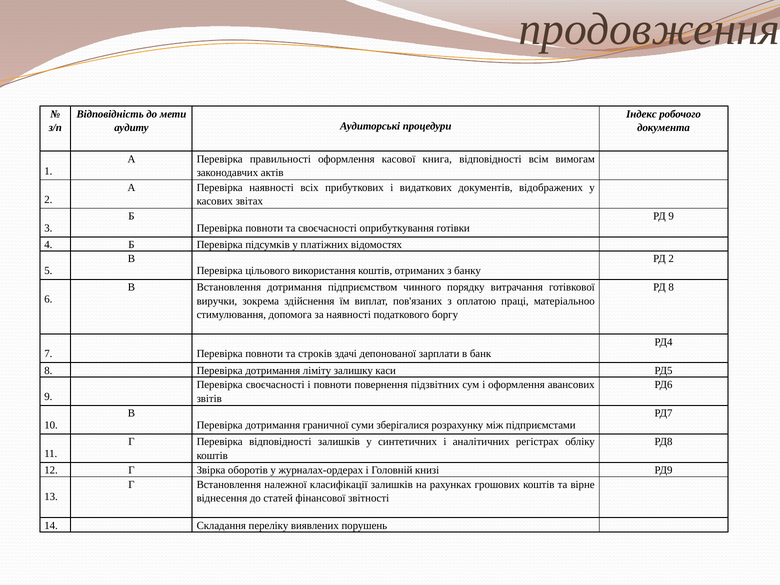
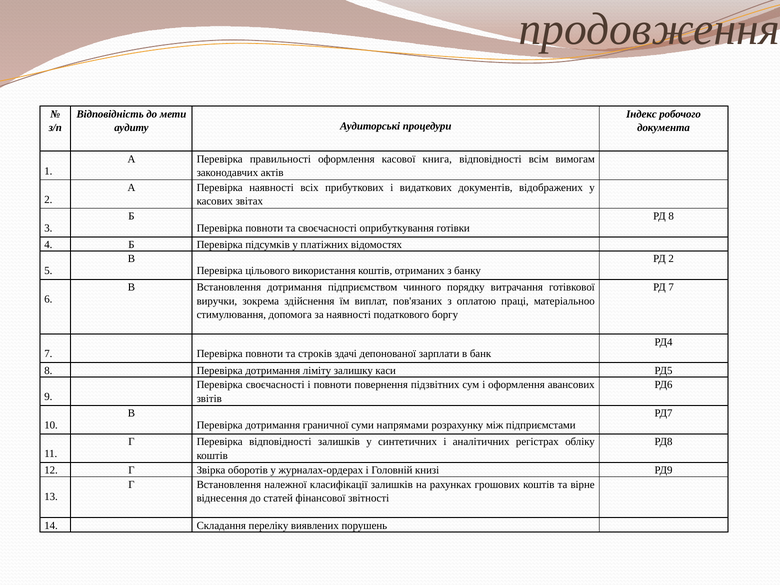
РД 9: 9 -> 8
РД 8: 8 -> 7
зберігалися: зберігалися -> напрямами
